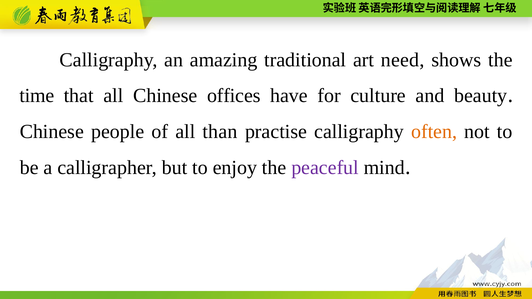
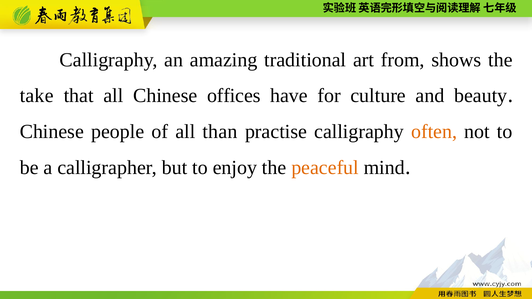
need: need -> from
time: time -> take
peaceful colour: purple -> orange
